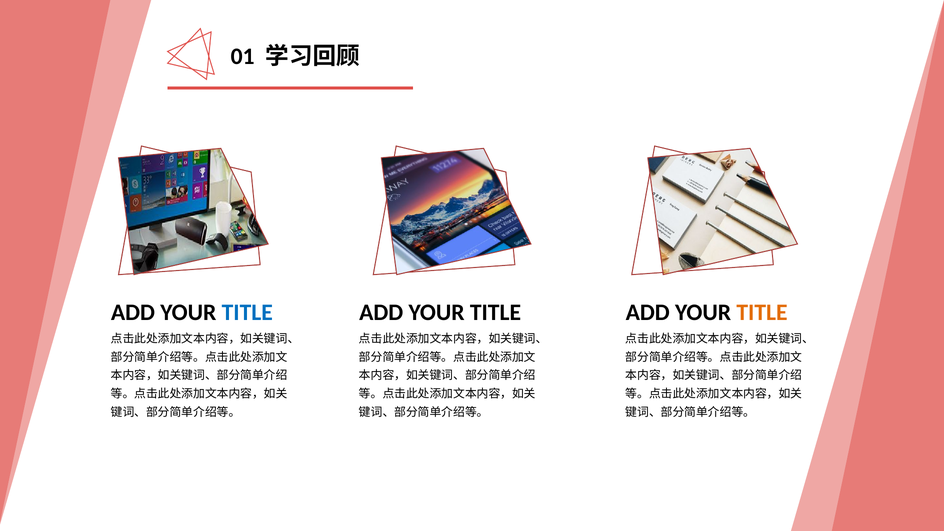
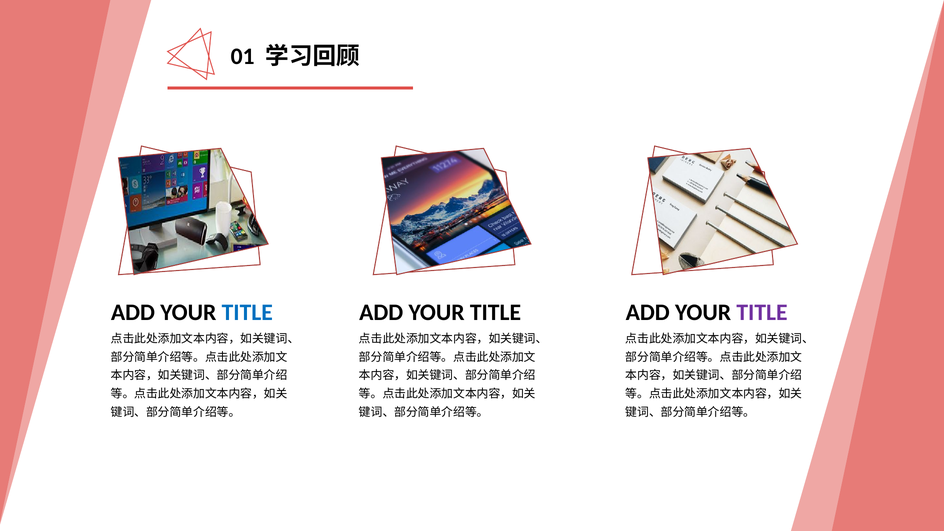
TITLE at (762, 313) colour: orange -> purple
